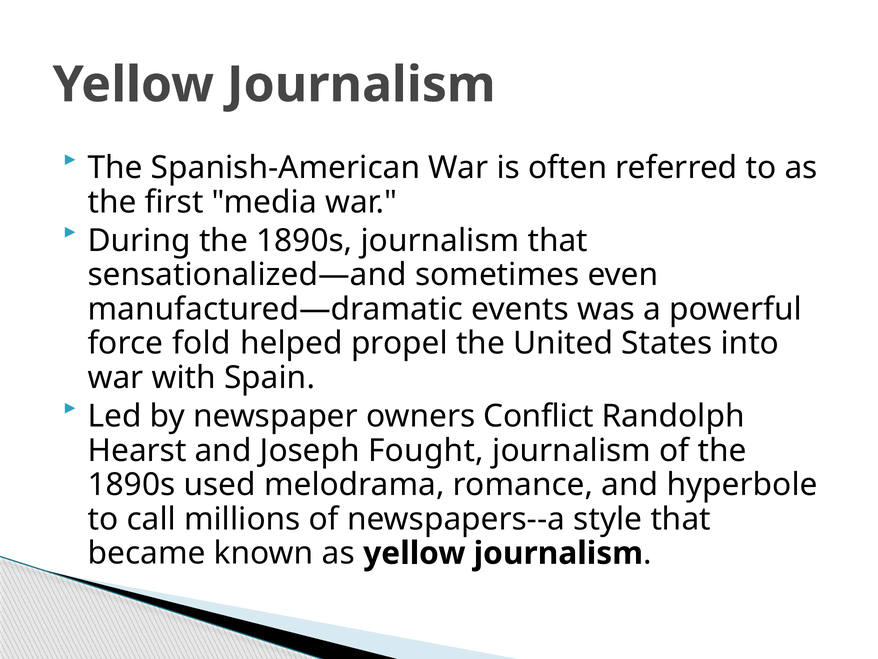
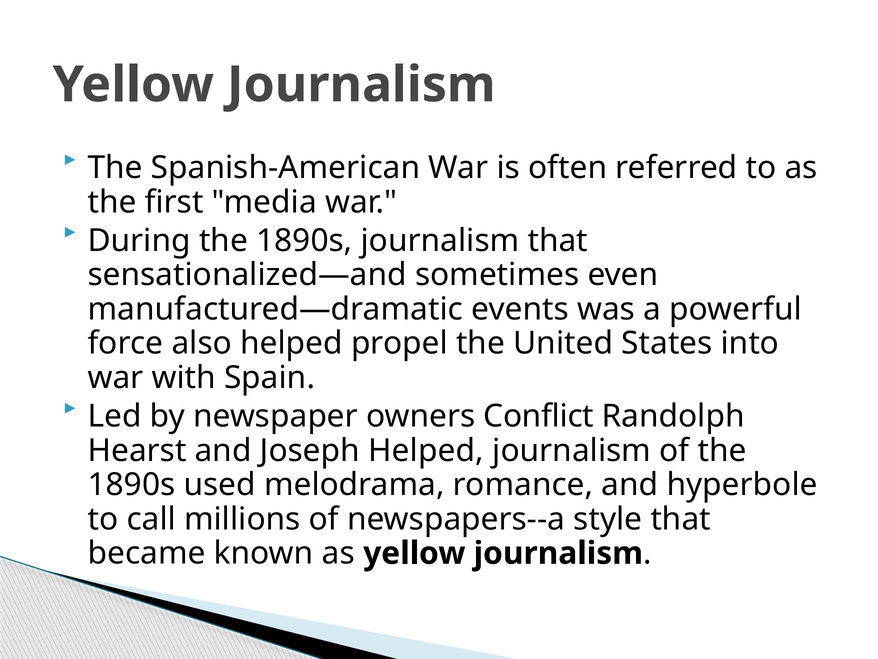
fold: fold -> also
Joseph Fought: Fought -> Helped
